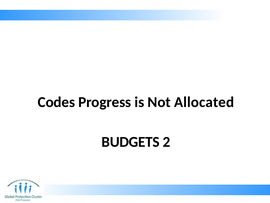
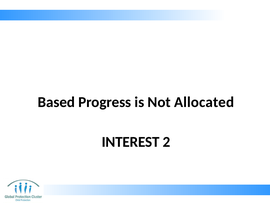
Codes: Codes -> Based
BUDGETS: BUDGETS -> INTEREST
